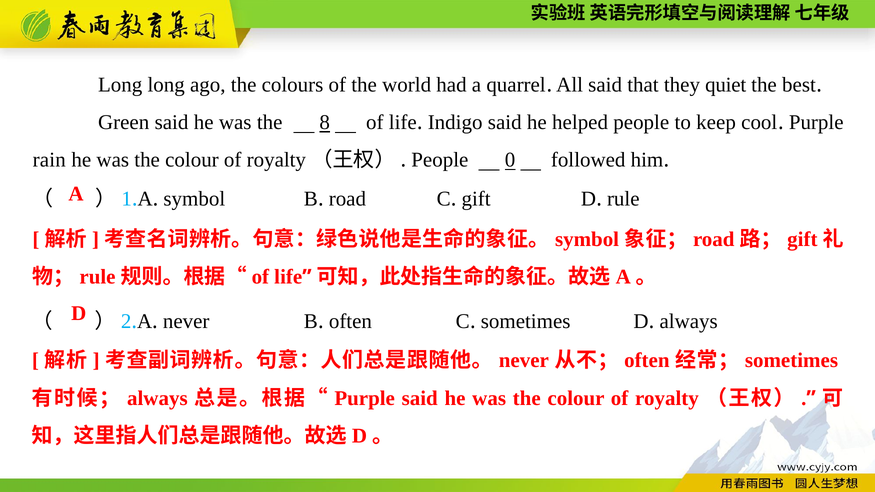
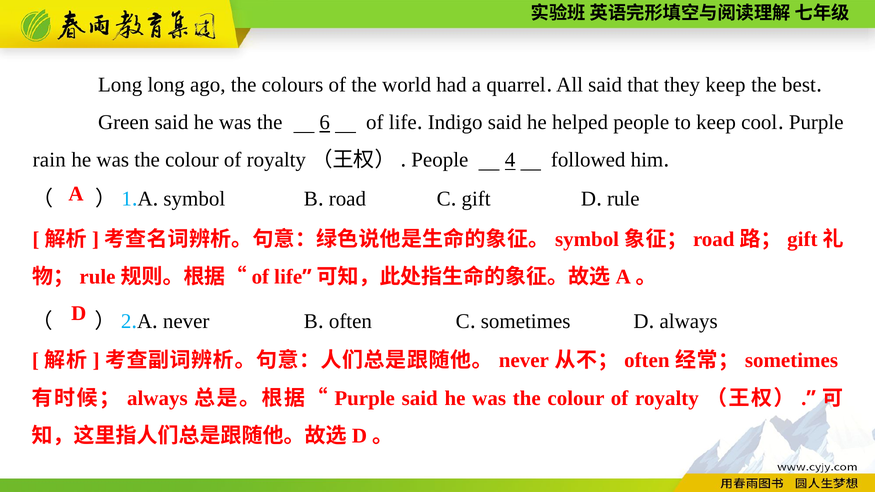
they quiet: quiet -> keep
8: 8 -> 6
0: 0 -> 4
